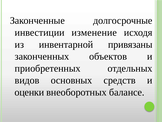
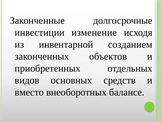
привязаны: привязаны -> созданием
оценки: оценки -> вместо
